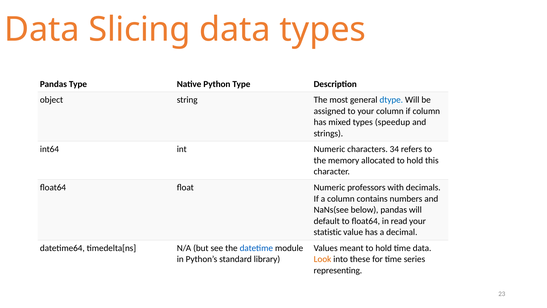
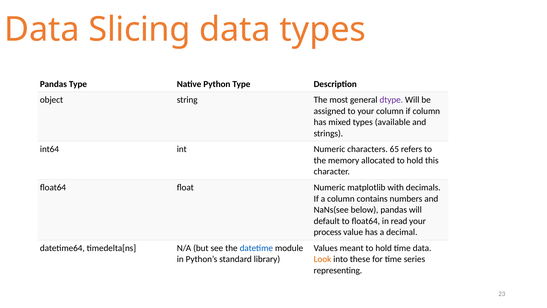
dtype colour: blue -> purple
speedup: speedup -> available
34: 34 -> 65
professors: professors -> matplotlib
statistic: statistic -> process
